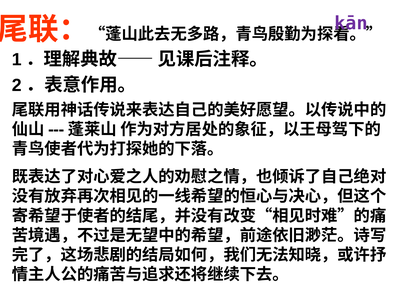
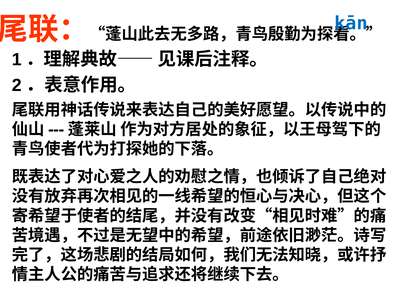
kān colour: purple -> blue
